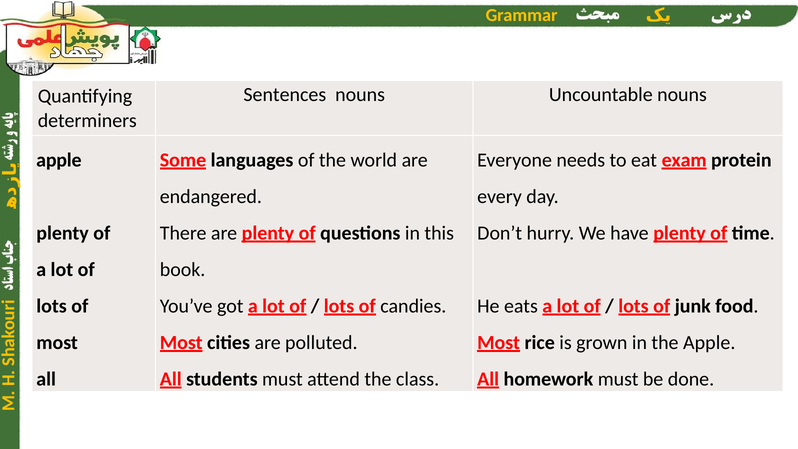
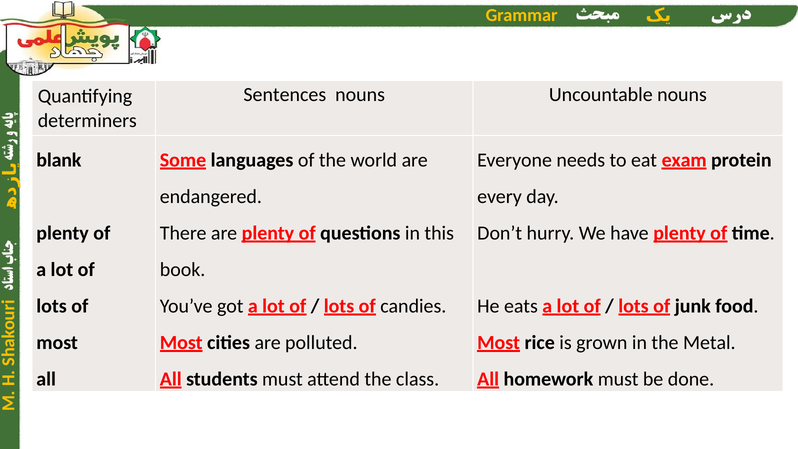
apple at (59, 160): apple -> blank
the Apple: Apple -> Metal
